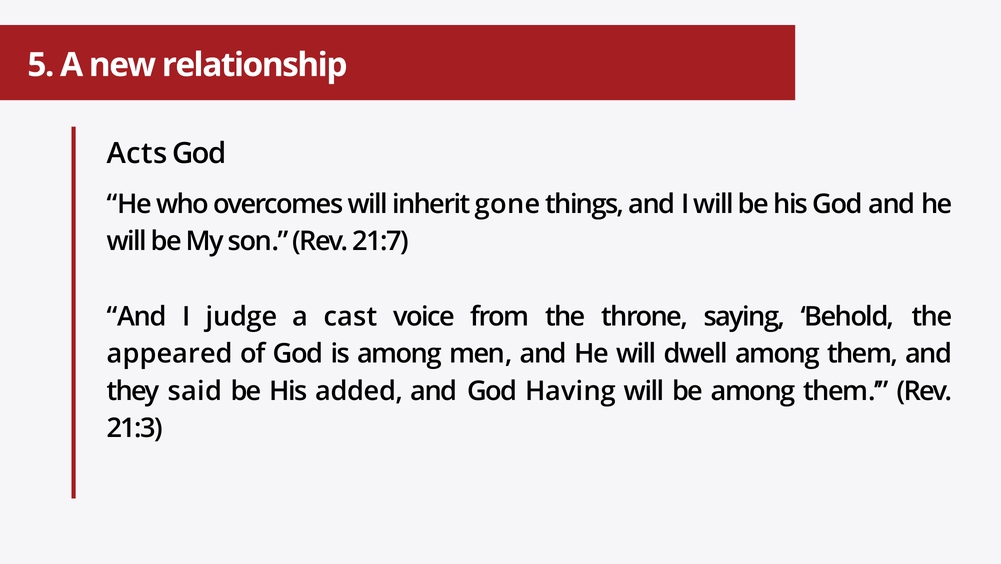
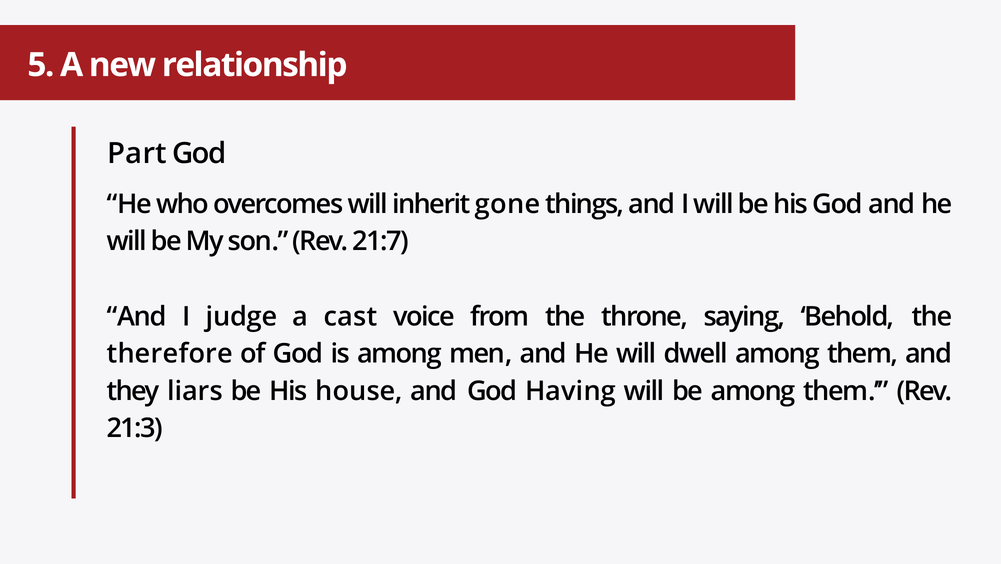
Acts: Acts -> Part
appeared: appeared -> therefore
said: said -> liars
added: added -> house
